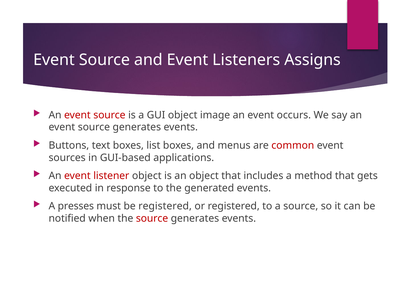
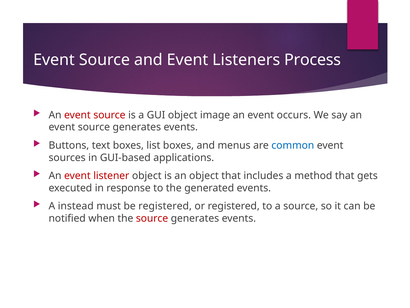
Assigns: Assigns -> Process
common colour: red -> blue
presses: presses -> instead
